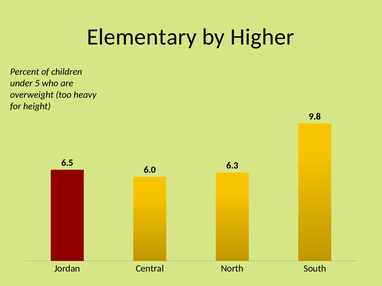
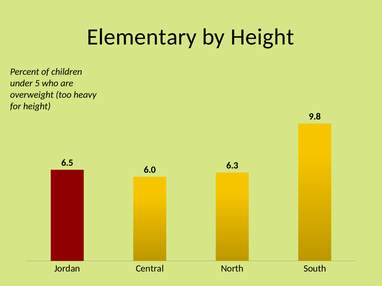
by Higher: Higher -> Height
